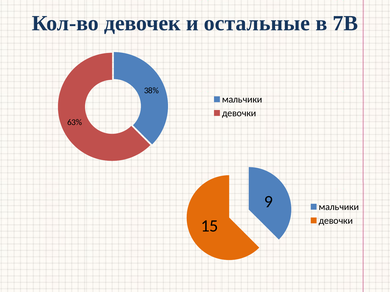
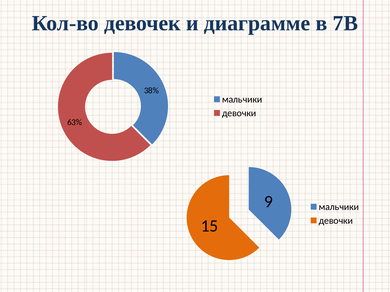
остальные: остальные -> диаграмме
